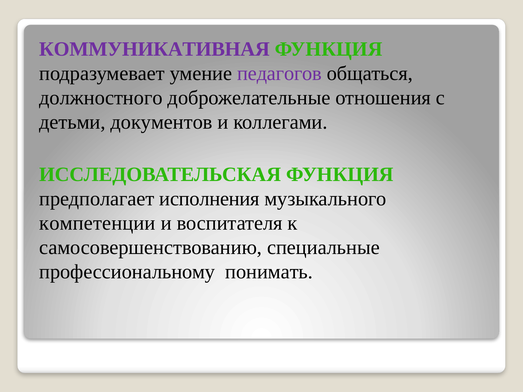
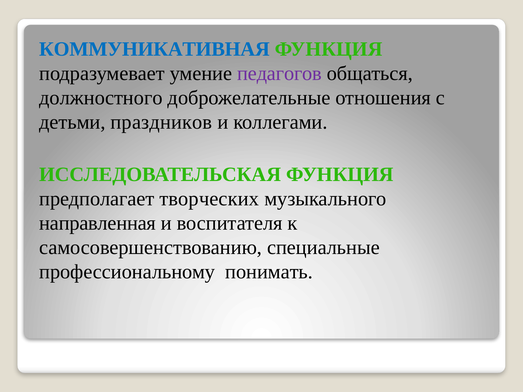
КОММУНИКАТИВНАЯ colour: purple -> blue
документов: документов -> праздников
исполнения: исполнения -> творческих
компетенции: компетенции -> направленная
